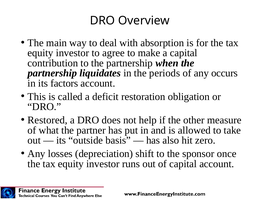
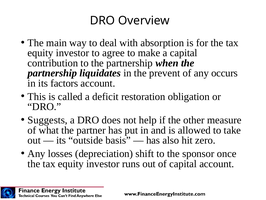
periods: periods -> prevent
Restored: Restored -> Suggests
